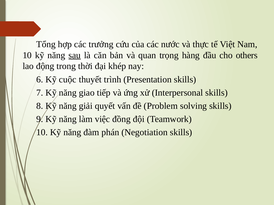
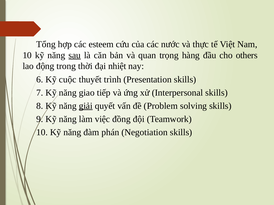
trưởng: trưởng -> esteem
khép: khép -> nhiệt
giải underline: none -> present
